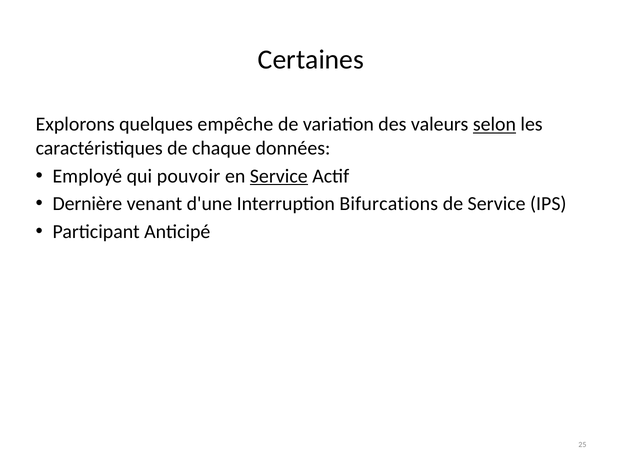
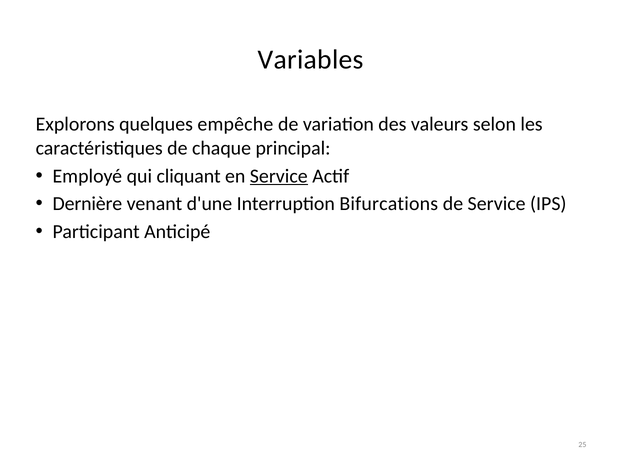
Certaines: Certaines -> Variables
selon underline: present -> none
données: données -> principal
pouvoir: pouvoir -> cliquant
